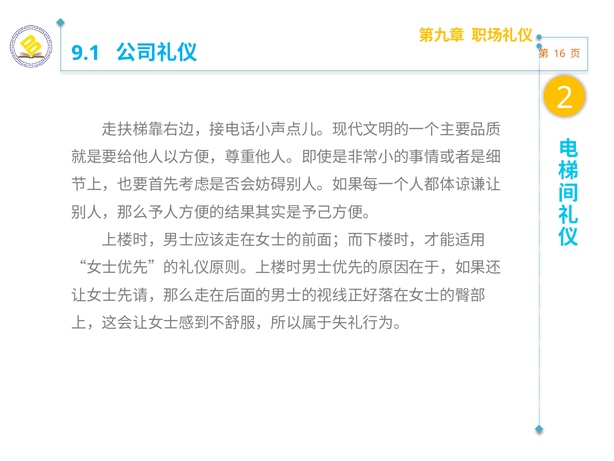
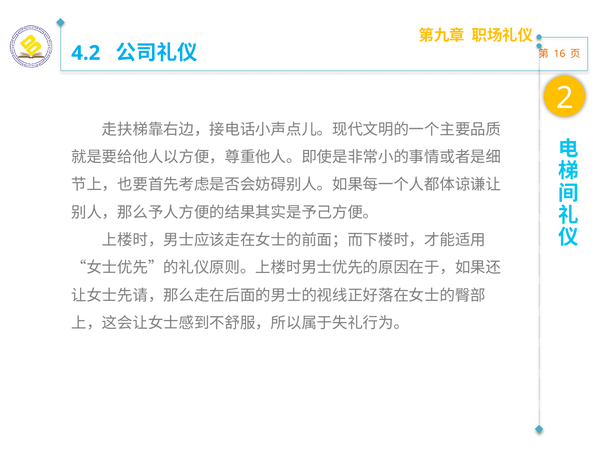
9.1: 9.1 -> 4.2
